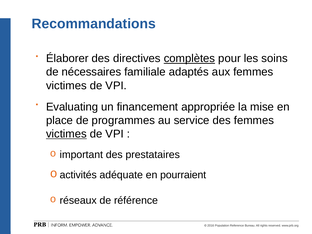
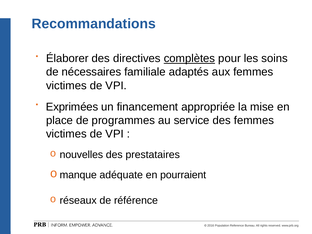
Evaluating: Evaluating -> Exprimées
victimes at (66, 134) underline: present -> none
important: important -> nouvelles
activités: activités -> manque
